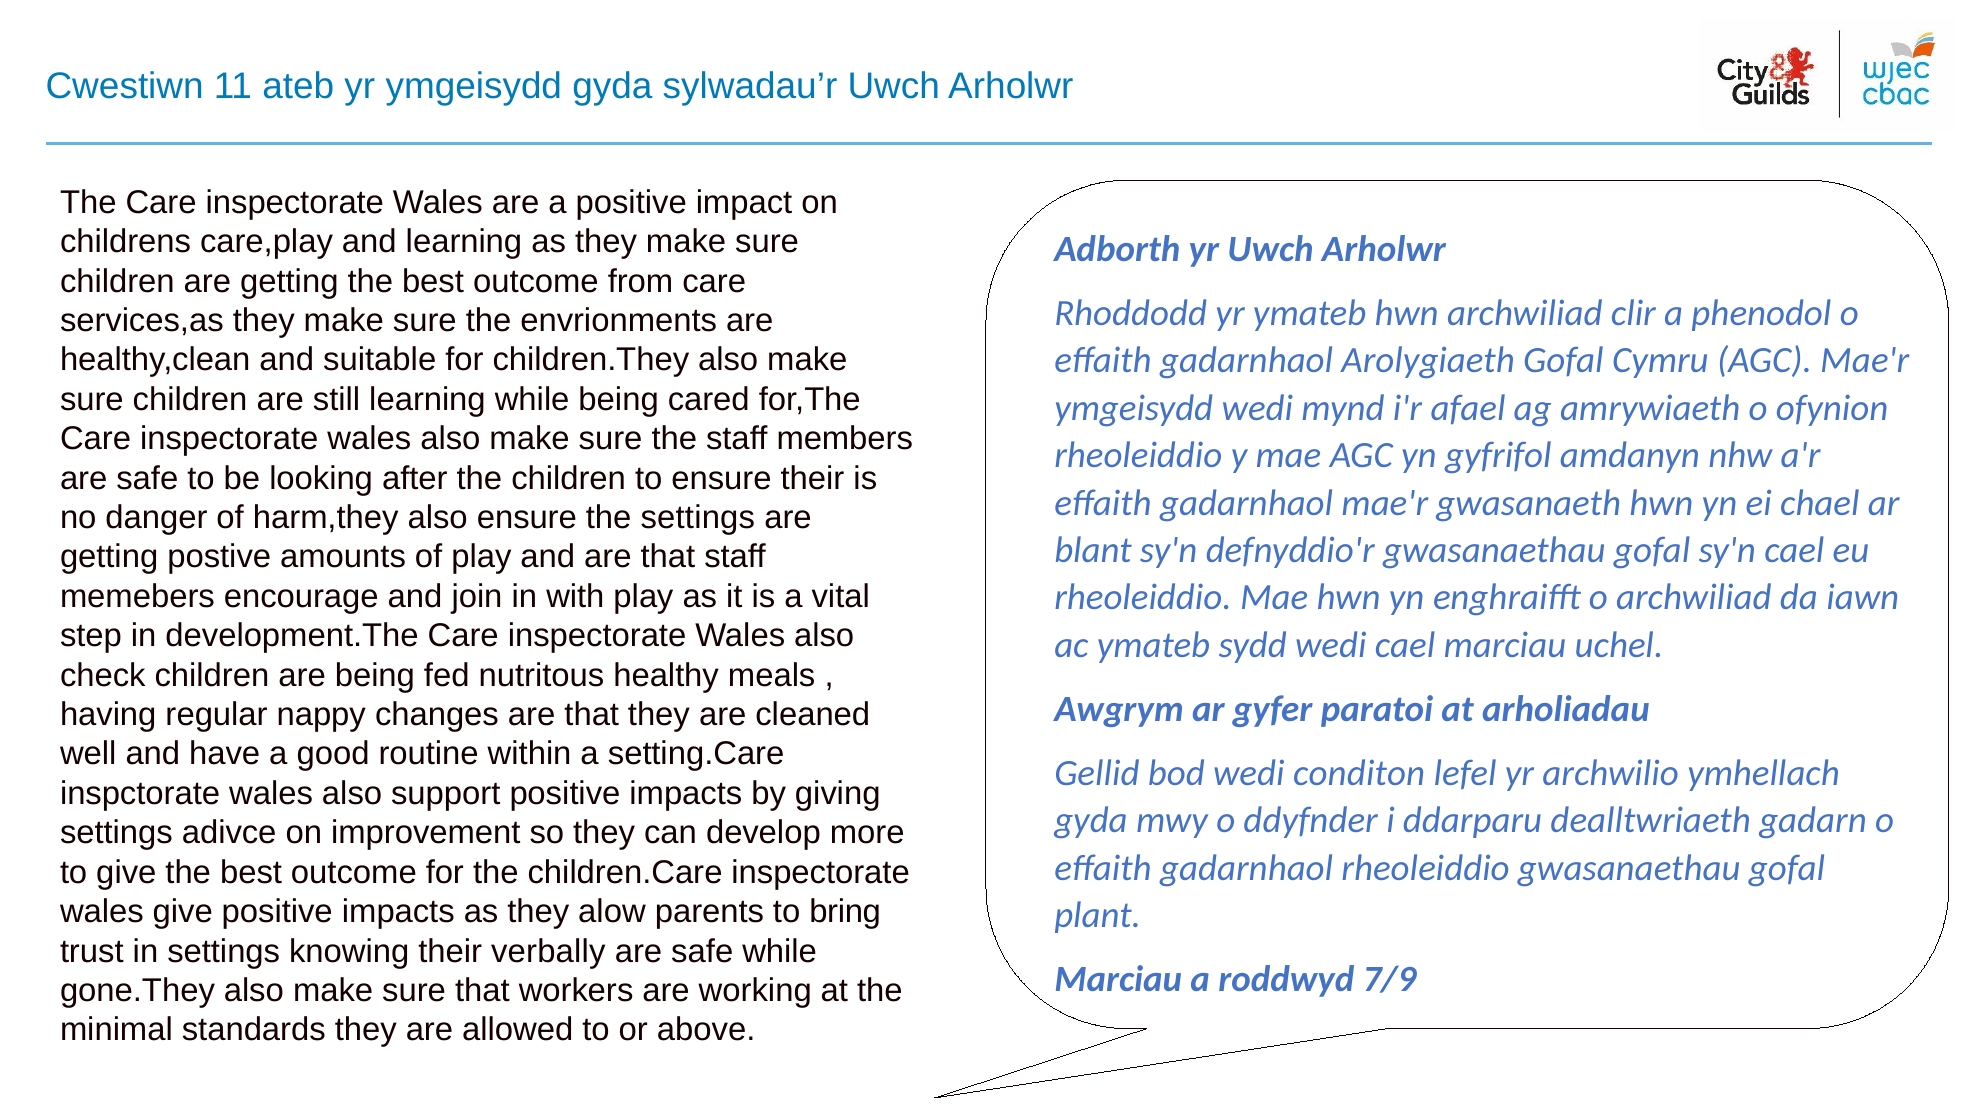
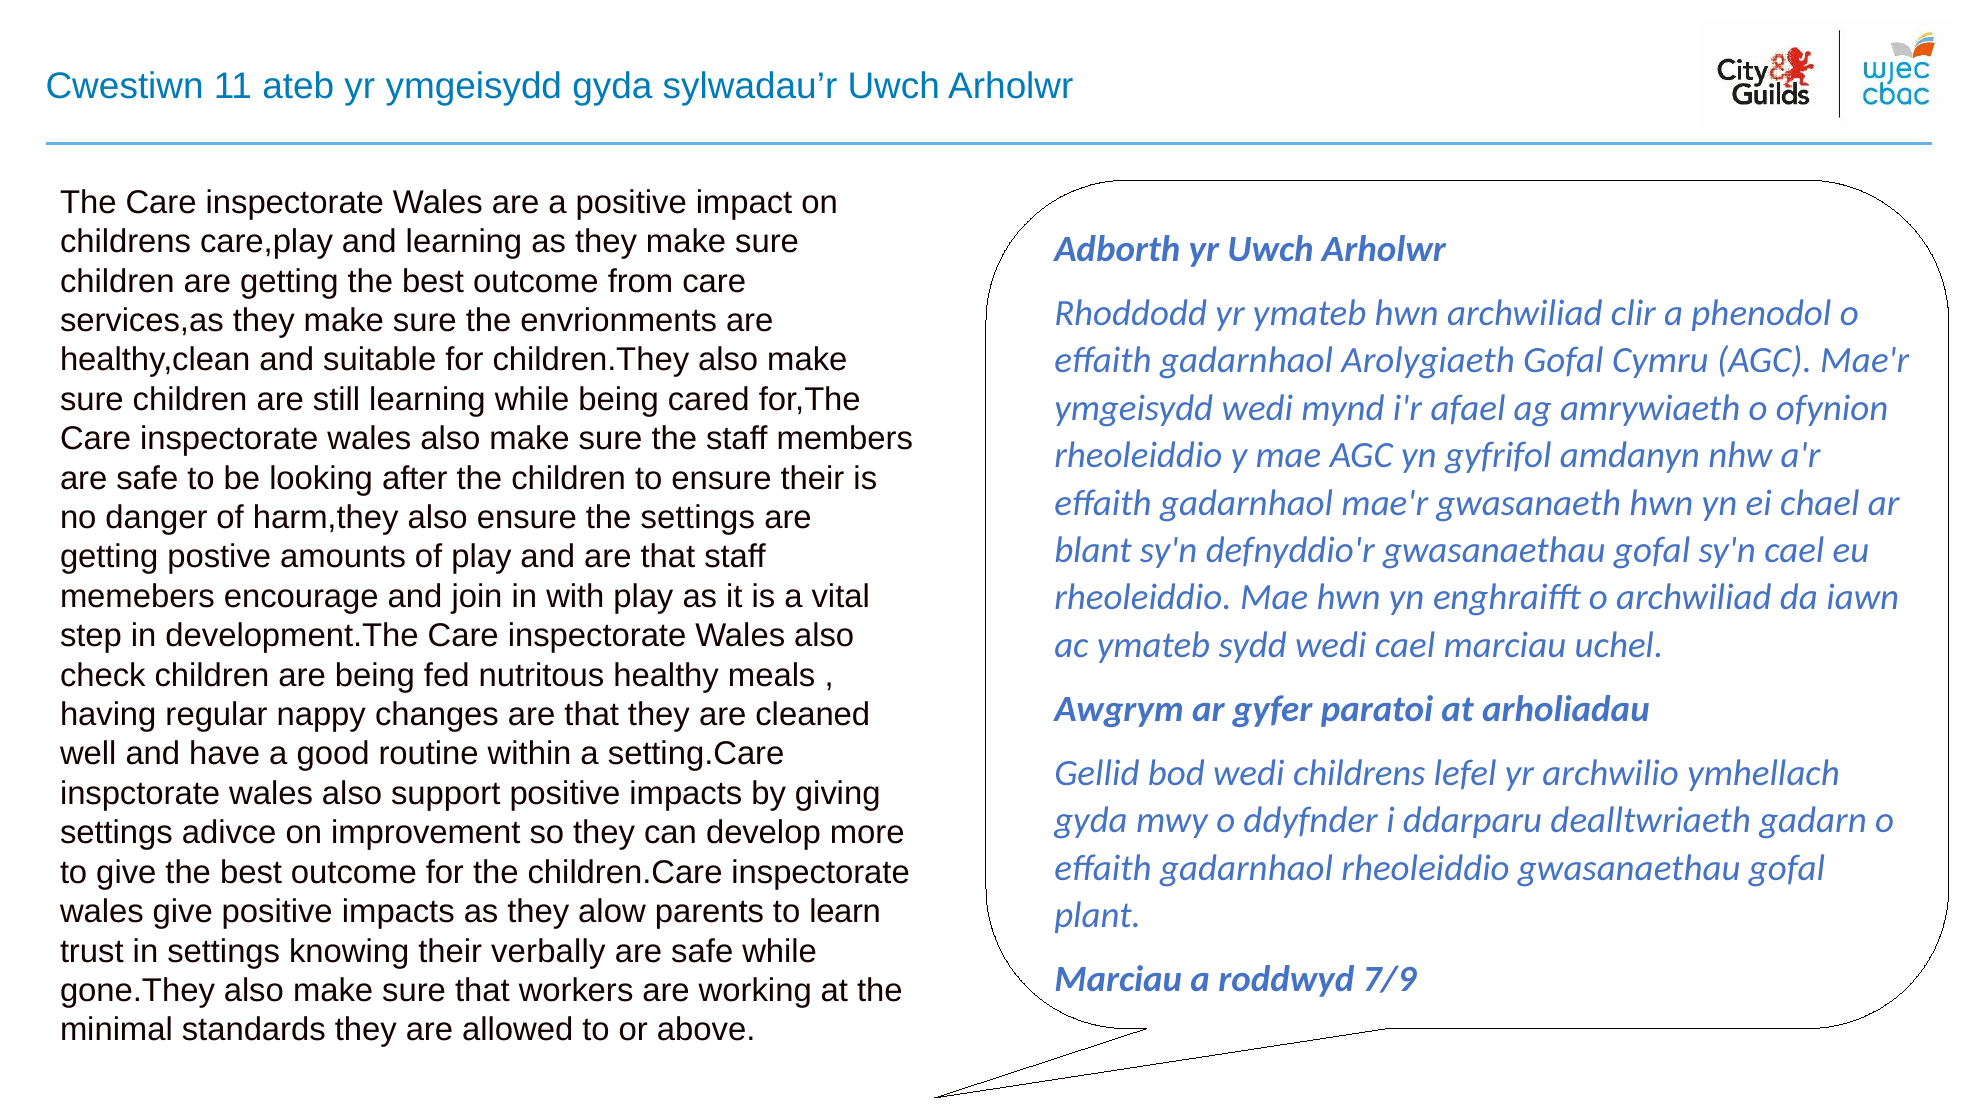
wedi conditon: conditon -> childrens
bring: bring -> learn
